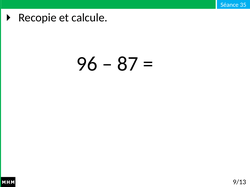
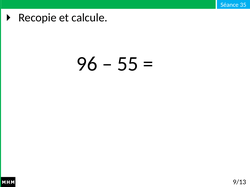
87: 87 -> 55
